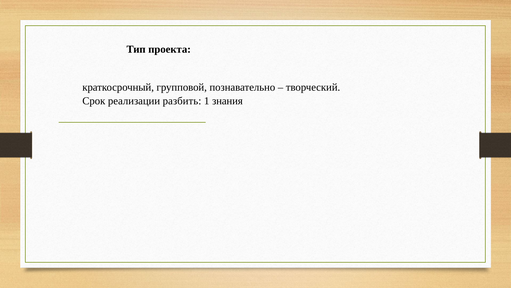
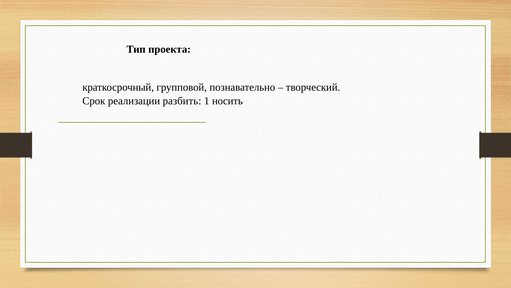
знания: знания -> носить
